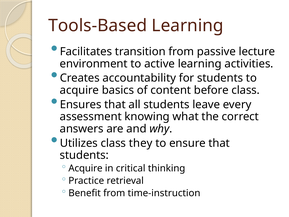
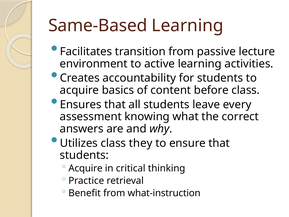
Tools-Based: Tools-Based -> Same-Based
time-instruction: time-instruction -> what-instruction
